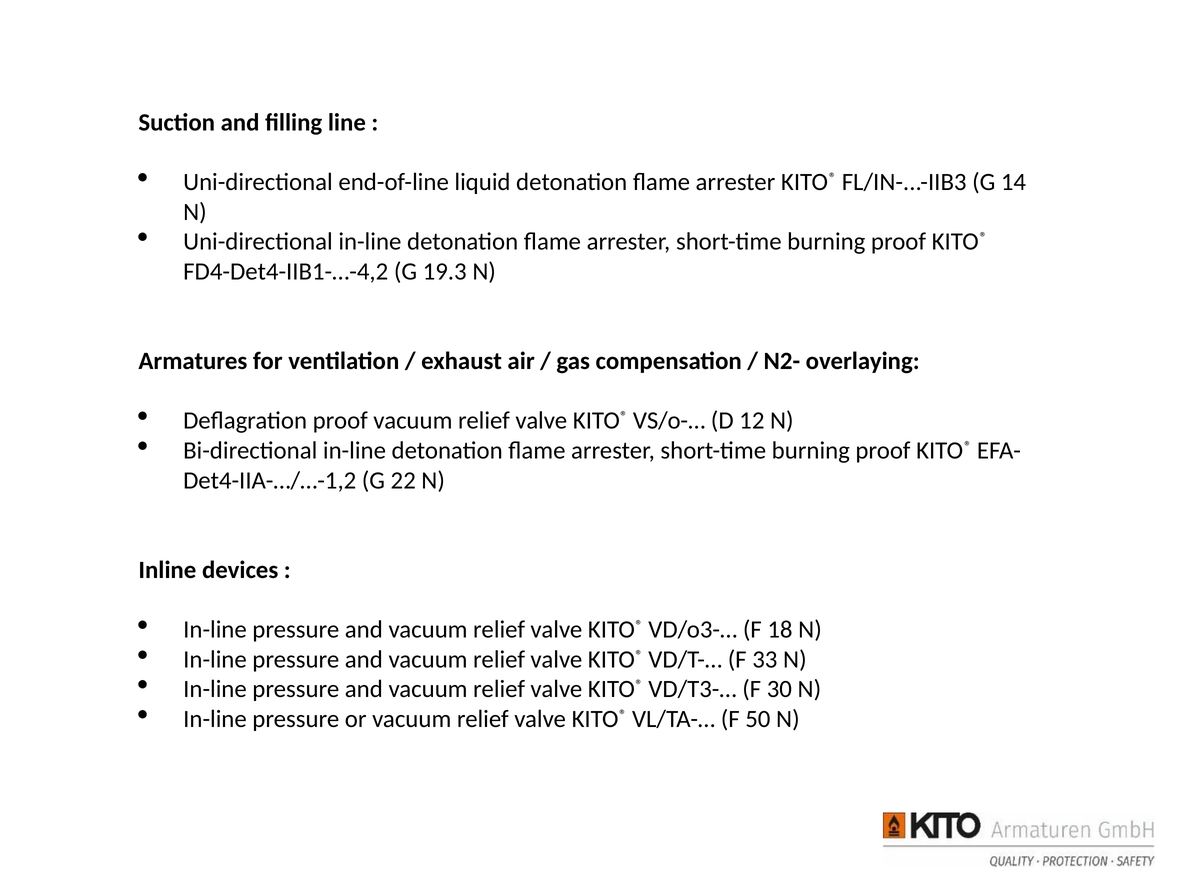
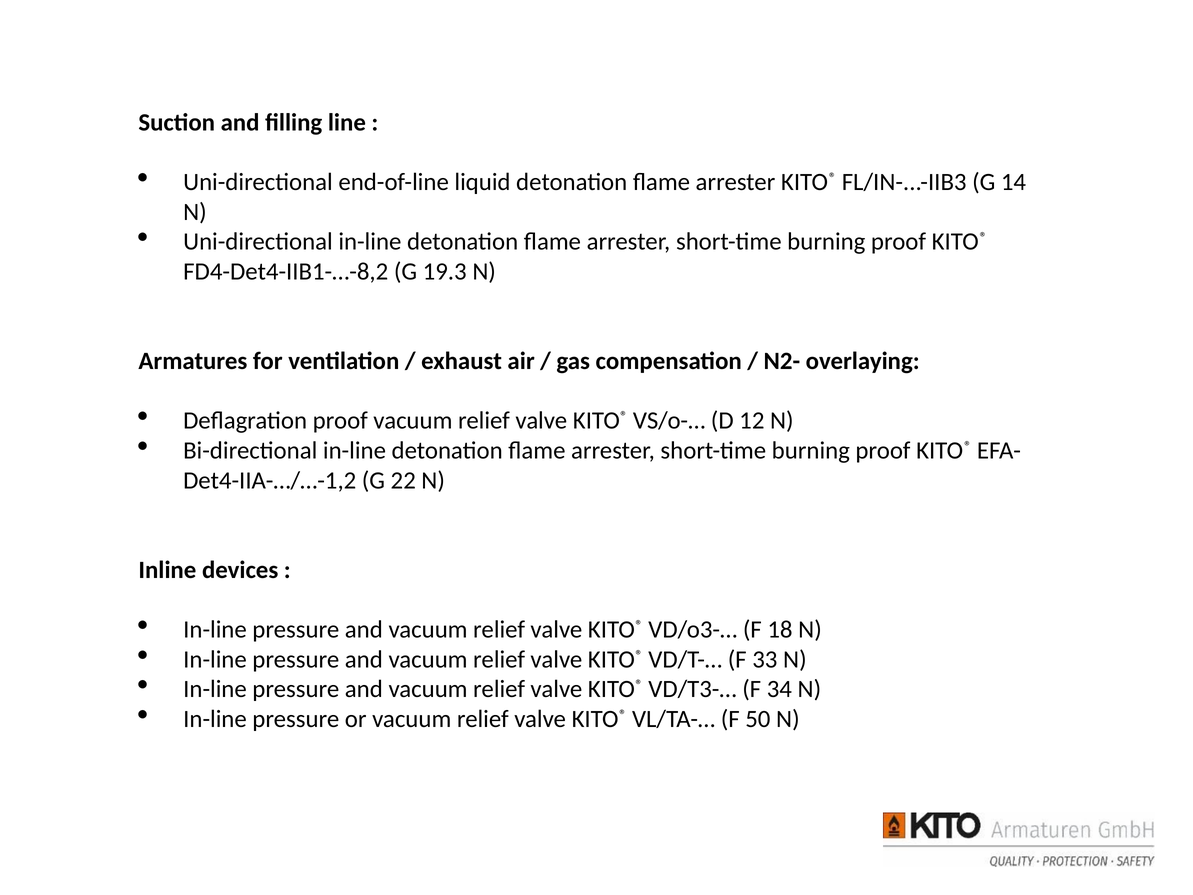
FD4-Det4-IIB1-…-4,2: FD4-Det4-IIB1-…-4,2 -> FD4-Det4-IIB1-…-8,2
30: 30 -> 34
